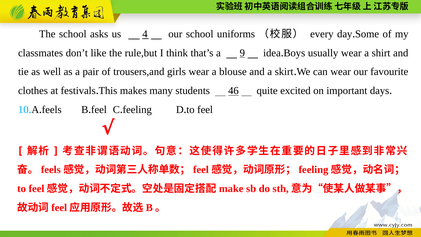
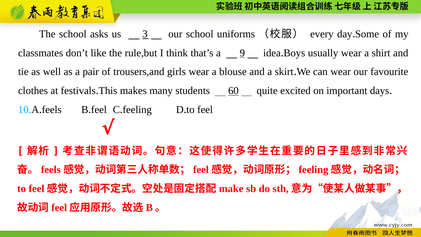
4: 4 -> 3
46: 46 -> 60
